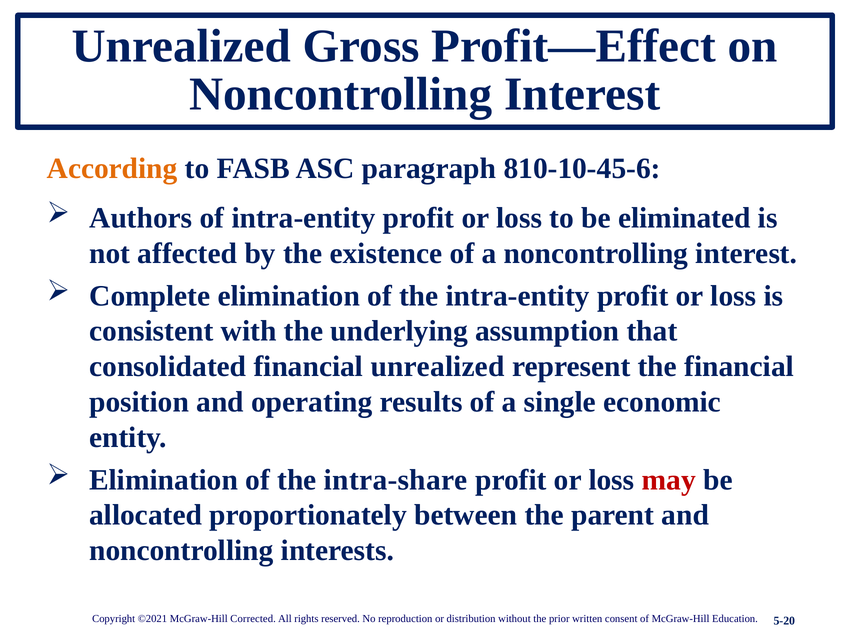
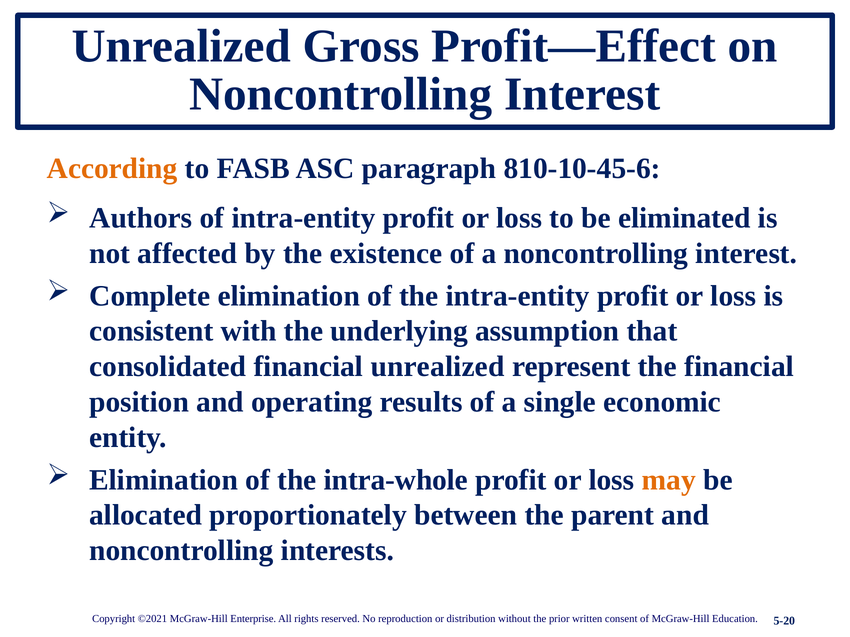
intra-share: intra-share -> intra-whole
may colour: red -> orange
Corrected: Corrected -> Enterprise
